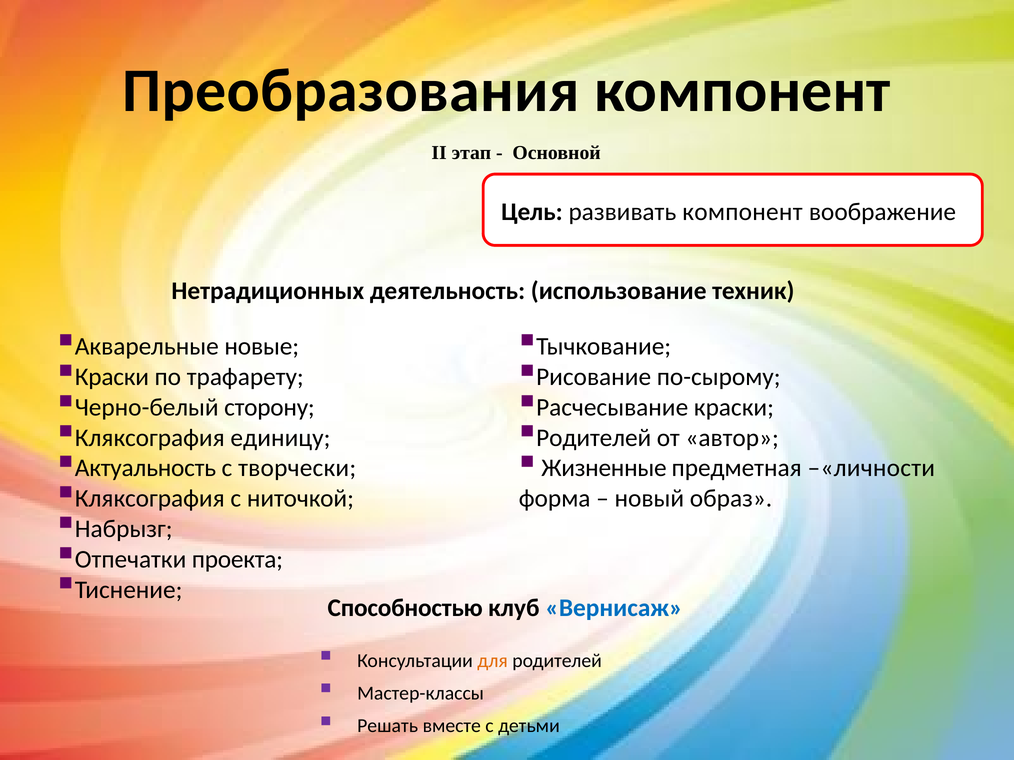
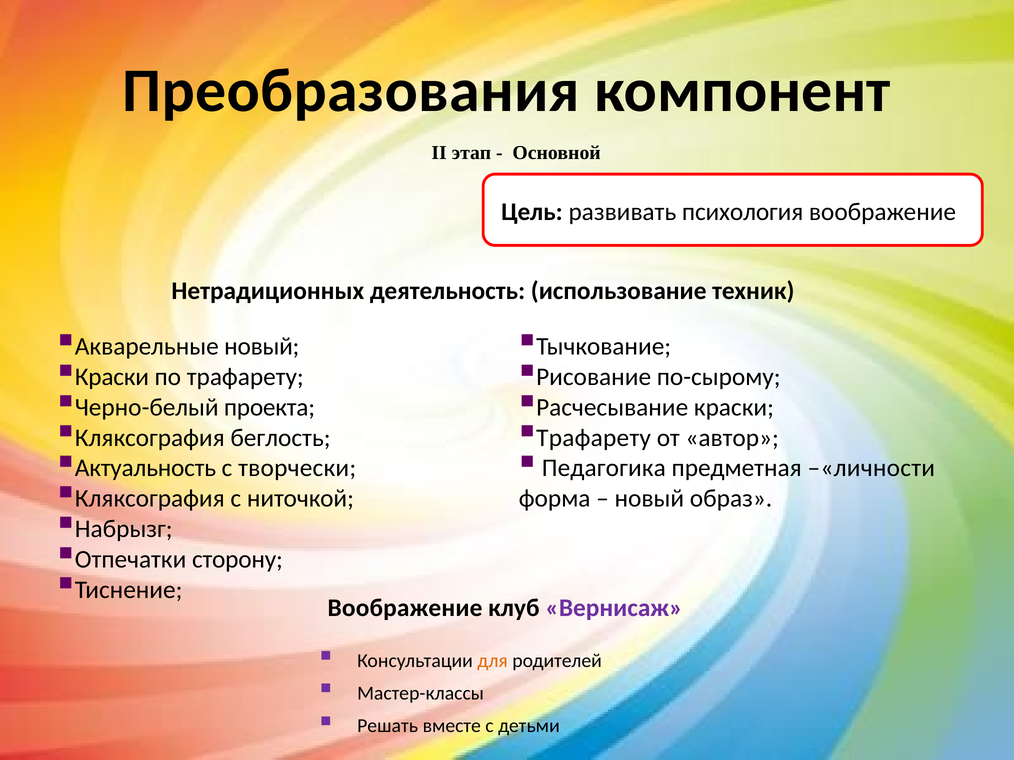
развивать компонент: компонент -> психология
Акварельные новые: новые -> новый
сторону: сторону -> проекта
единицу: единицу -> беглость
Родителей at (594, 438): Родителей -> Трафарету
Жизненные: Жизненные -> Педагогика
проекта: проекта -> сторону
Способностью at (405, 608): Способностью -> Воображение
Вернисаж colour: blue -> purple
